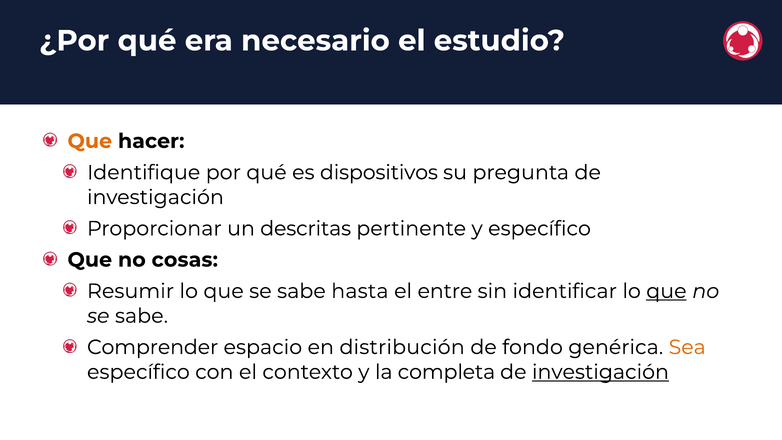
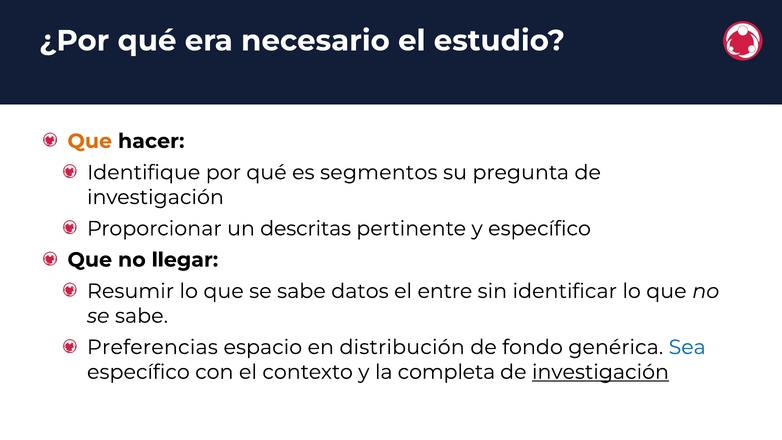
dispositivos: dispositivos -> segmentos
cosas: cosas -> llegar
hasta: hasta -> datos
que at (666, 291) underline: present -> none
Comprender: Comprender -> Preferencias
Sea colour: orange -> blue
